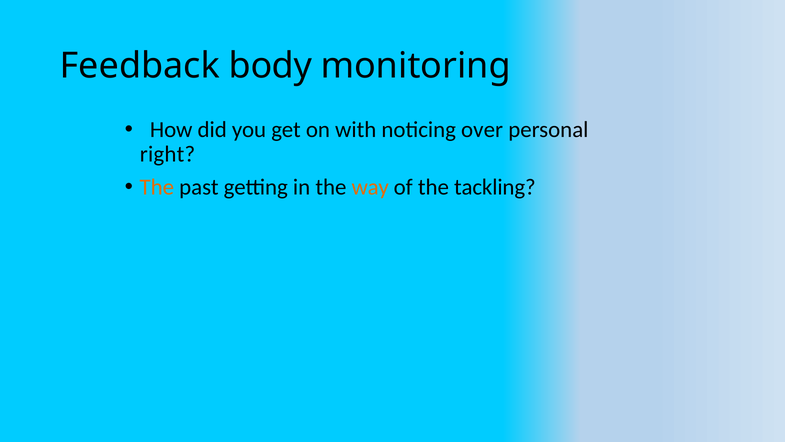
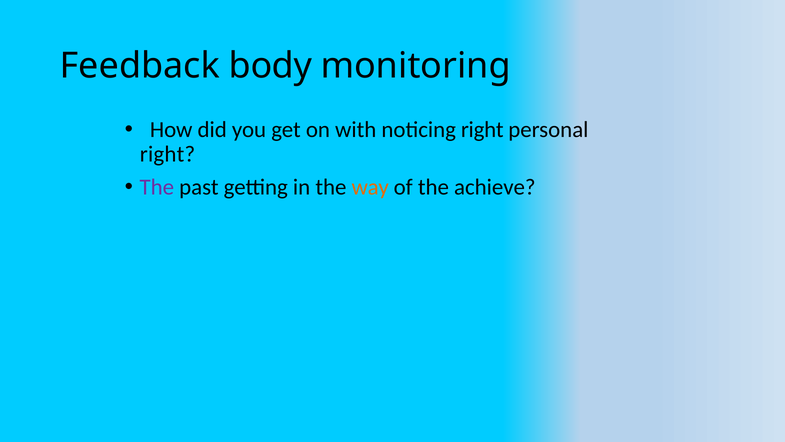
noticing over: over -> right
The at (157, 187) colour: orange -> purple
tackling: tackling -> achieve
